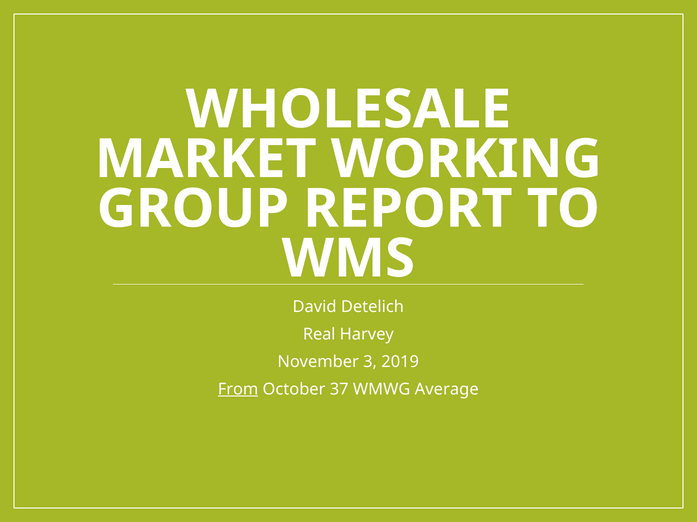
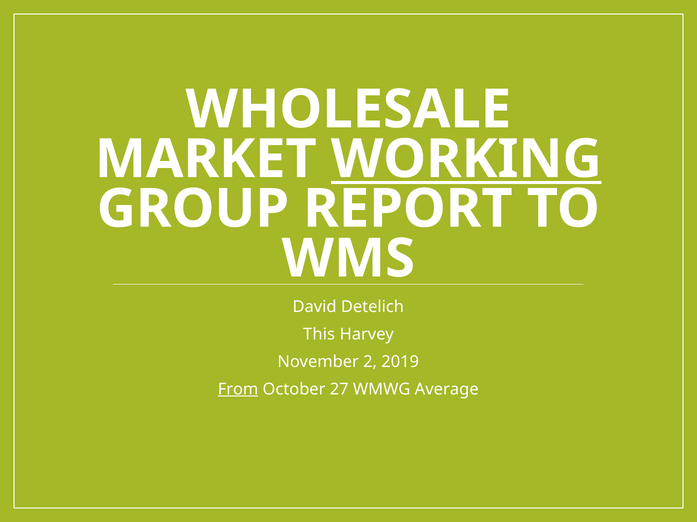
WORKING underline: none -> present
Real: Real -> This
3: 3 -> 2
37: 37 -> 27
